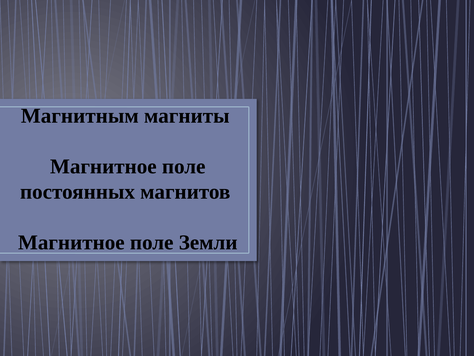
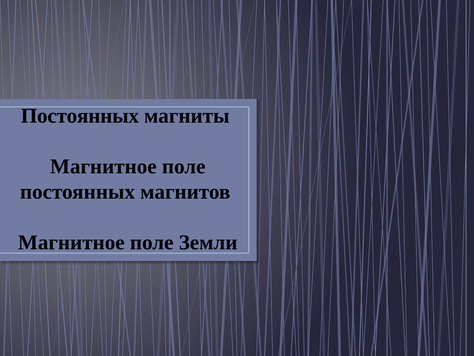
Магнитным at (80, 116): Магнитным -> Постоянных
